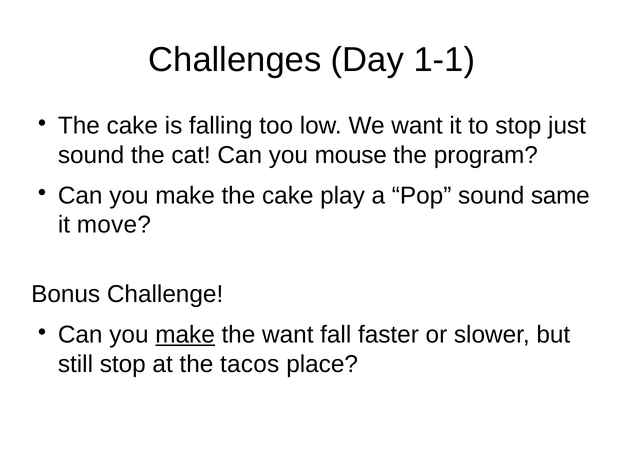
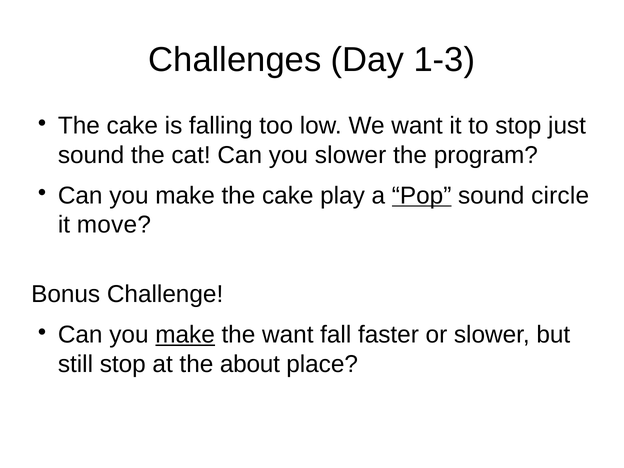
1-1: 1-1 -> 1-3
you mouse: mouse -> slower
Pop underline: none -> present
same: same -> circle
tacos: tacos -> about
